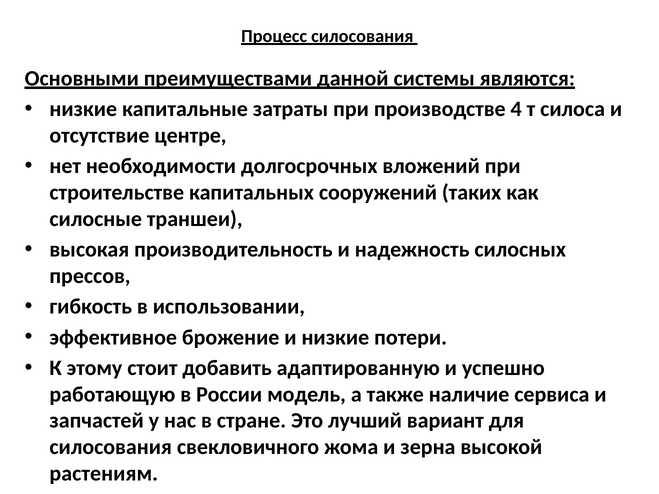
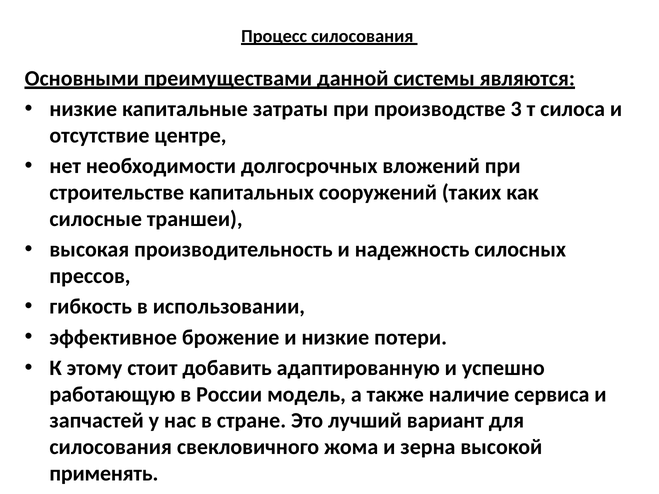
4: 4 -> 3
растениям: растениям -> применять
